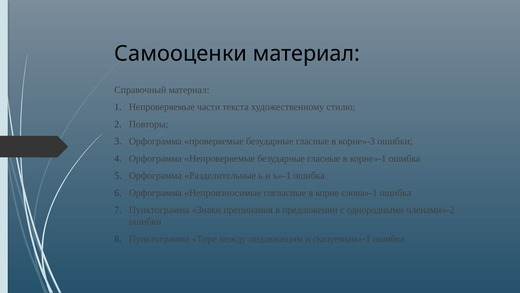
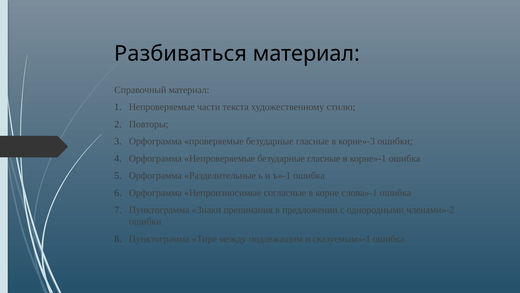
Самооценки: Самооценки -> Разбиваться
